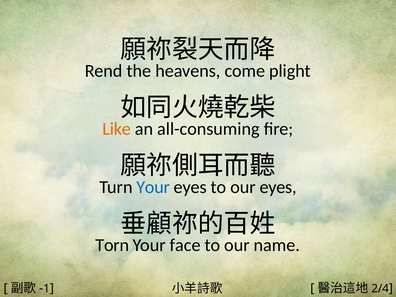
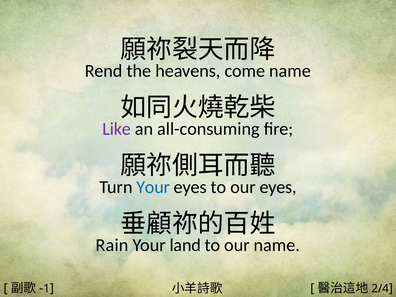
come plight: plight -> name
Like colour: orange -> purple
Torn: Torn -> Rain
face: face -> land
